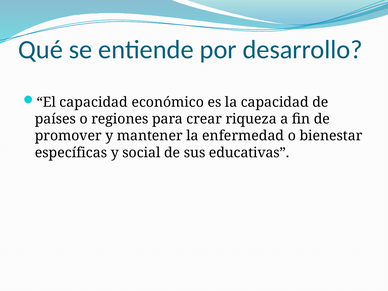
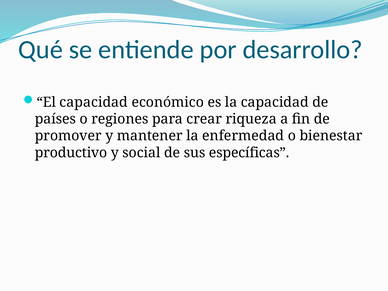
específicas: específicas -> productivo
educativas: educativas -> específicas
